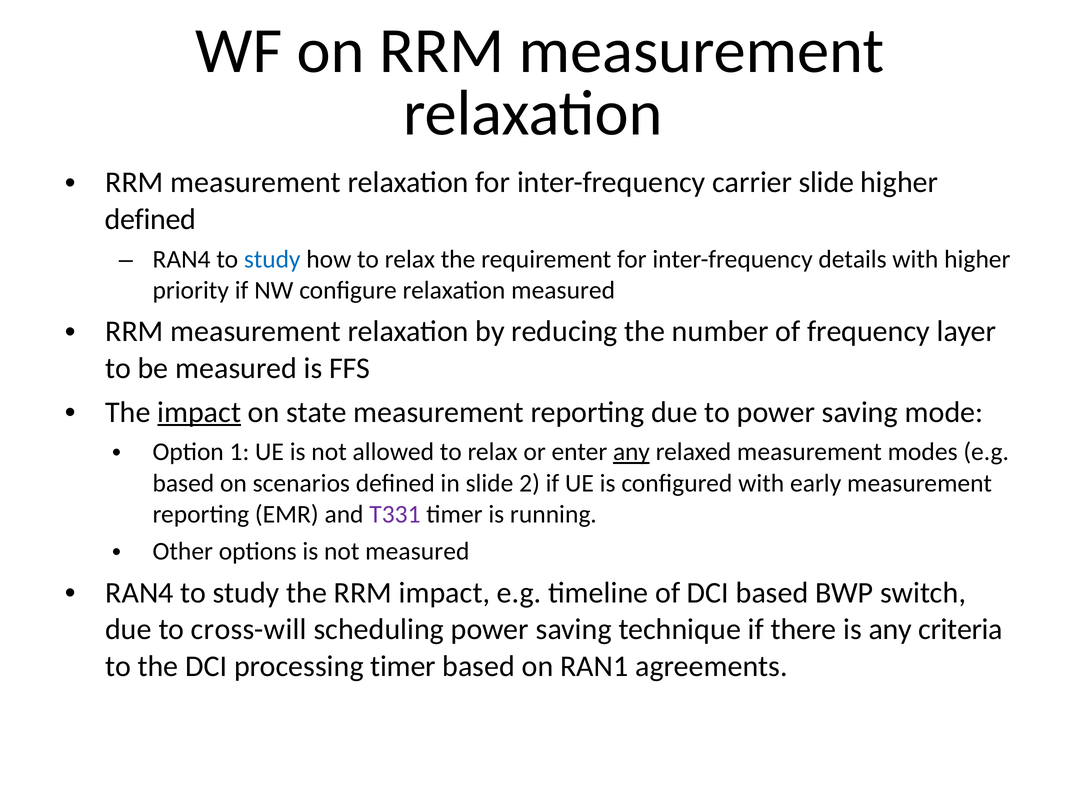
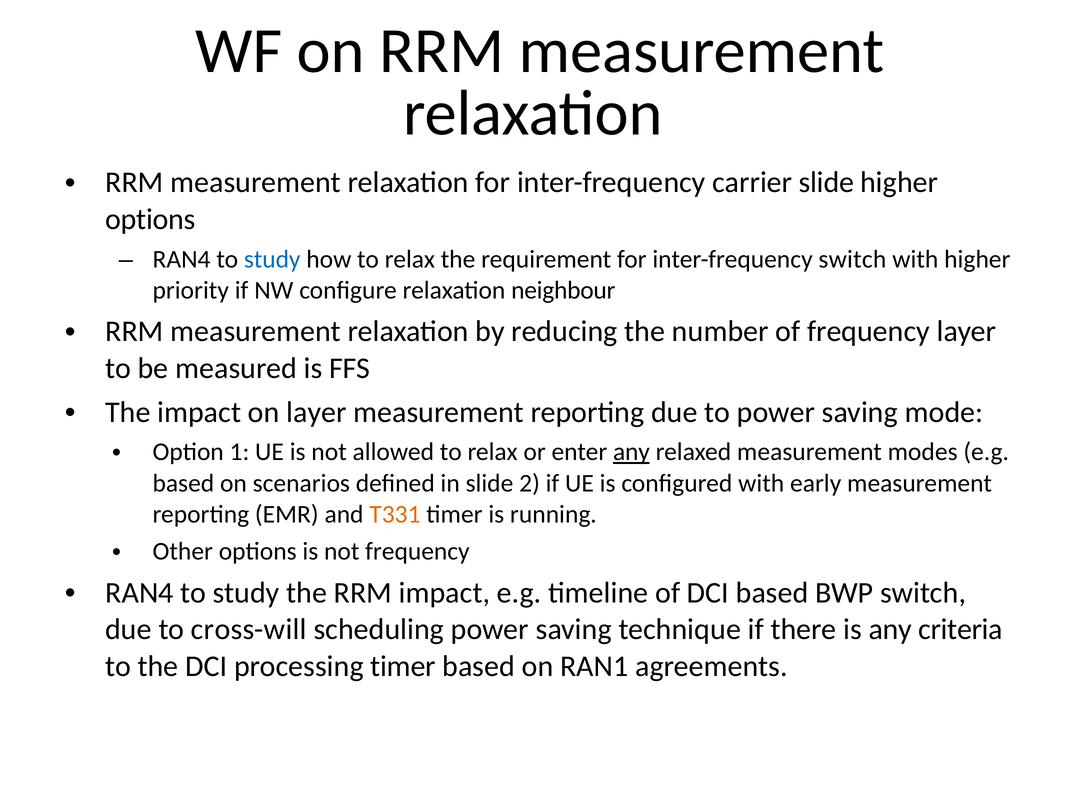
defined at (150, 219): defined -> options
inter-frequency details: details -> switch
relaxation measured: measured -> neighbour
impact at (199, 412) underline: present -> none
on state: state -> layer
T331 colour: purple -> orange
not measured: measured -> frequency
